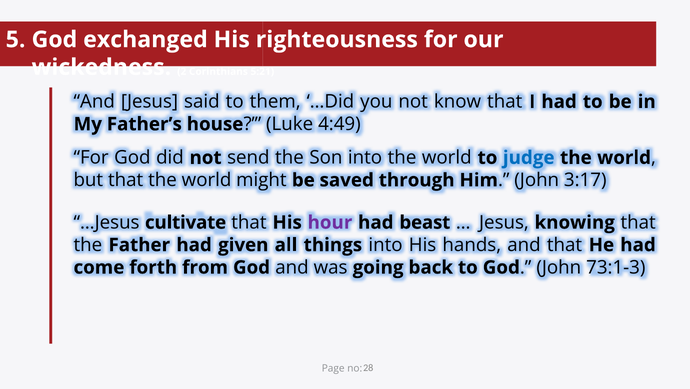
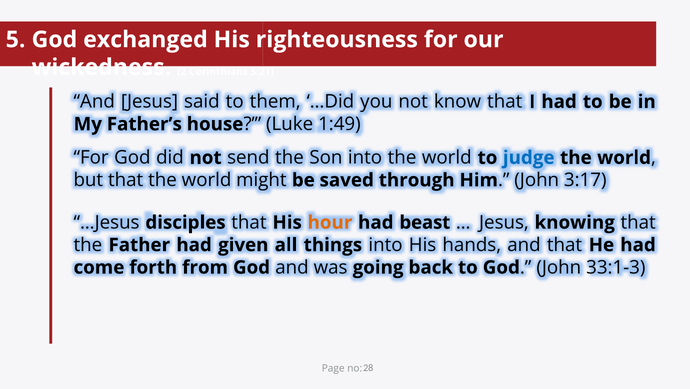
4:49: 4:49 -> 1:49
cultivate: cultivate -> disciples
hour colour: purple -> orange
73:1-3: 73:1-3 -> 33:1-3
